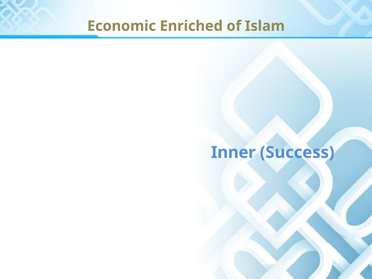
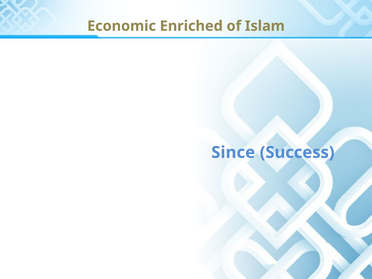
Inner: Inner -> Since
